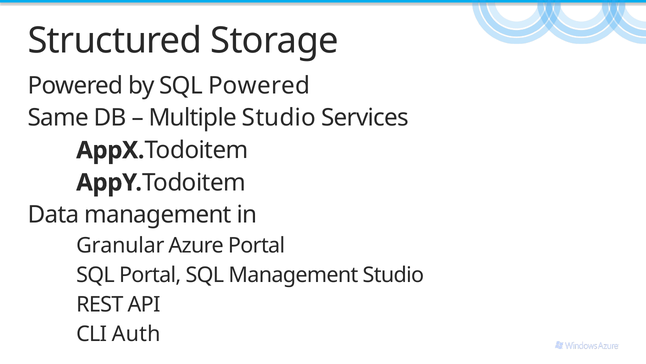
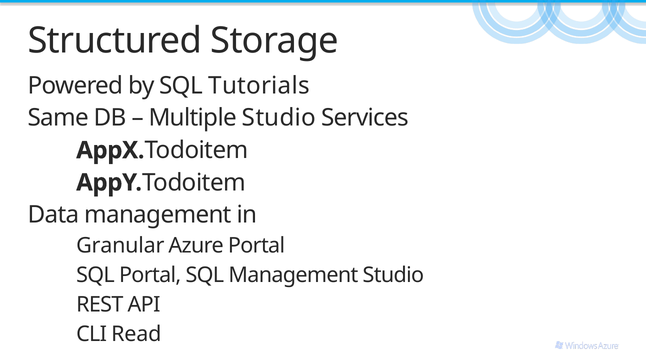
SQL Powered: Powered -> Tutorials
Auth: Auth -> Read
